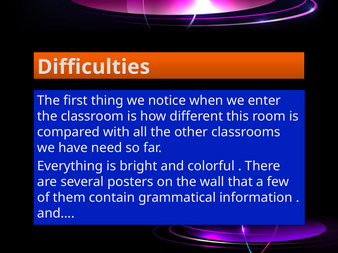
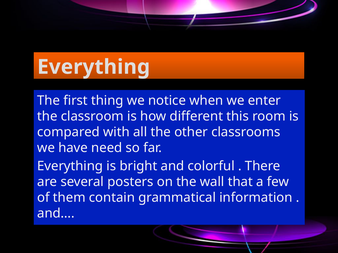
Difficulties at (94, 67): Difficulties -> Everything
